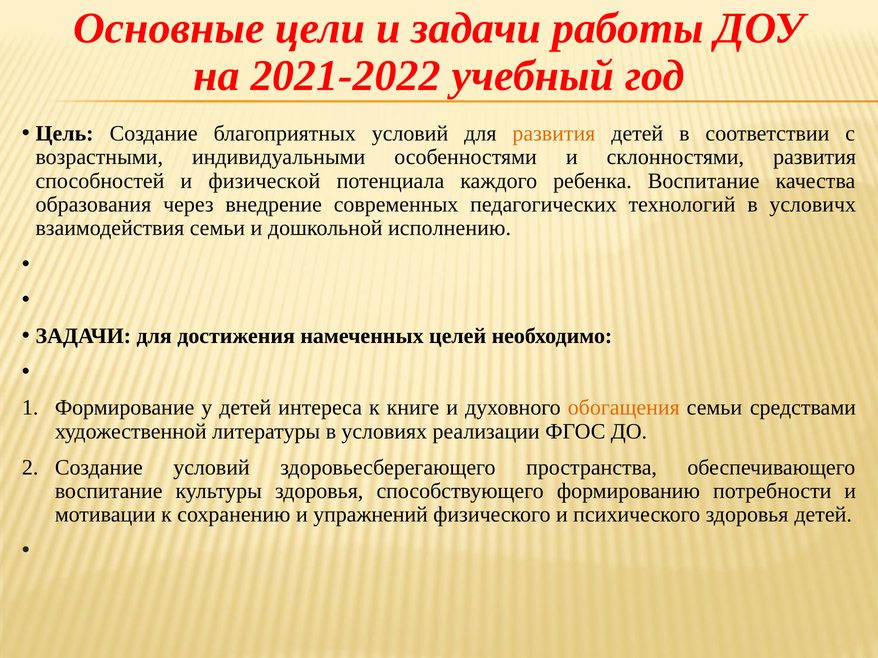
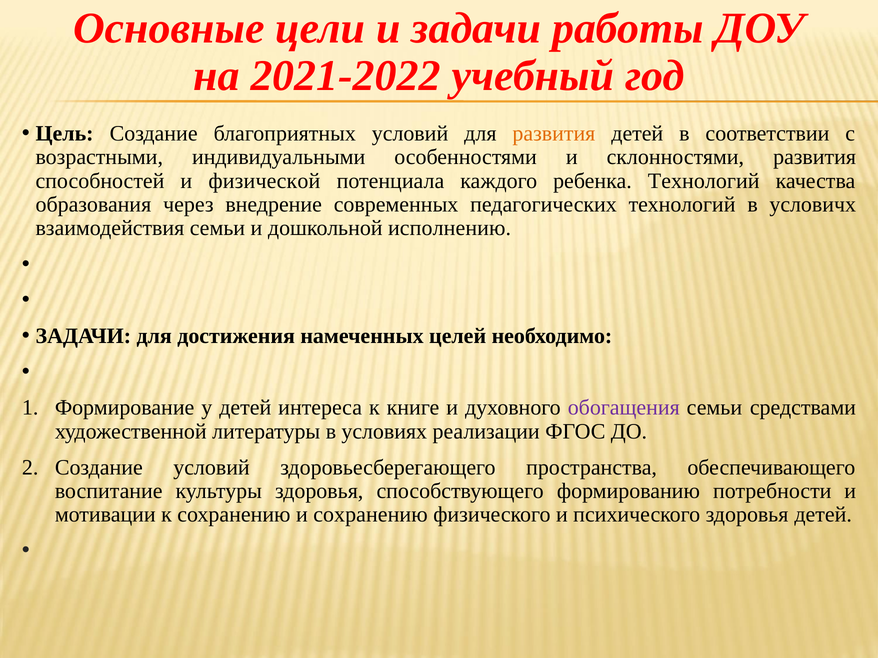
ребенка Воспитание: Воспитание -> Технологий
обогащения colour: orange -> purple
и упражнений: упражнений -> сохранению
